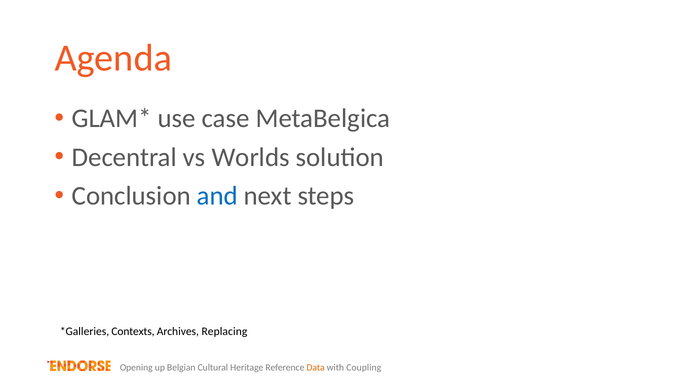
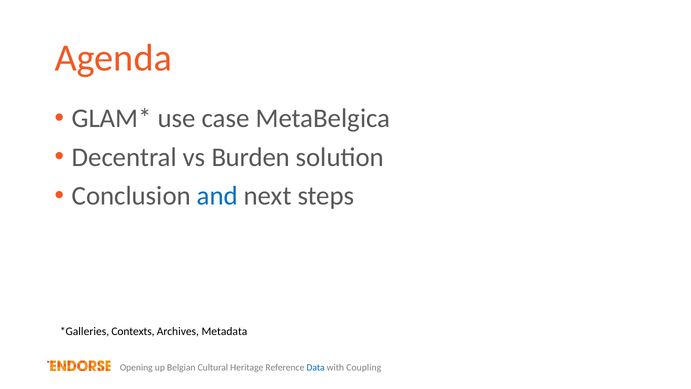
Worlds: Worlds -> Burden
Replacing: Replacing -> Metadata
Data colour: orange -> blue
